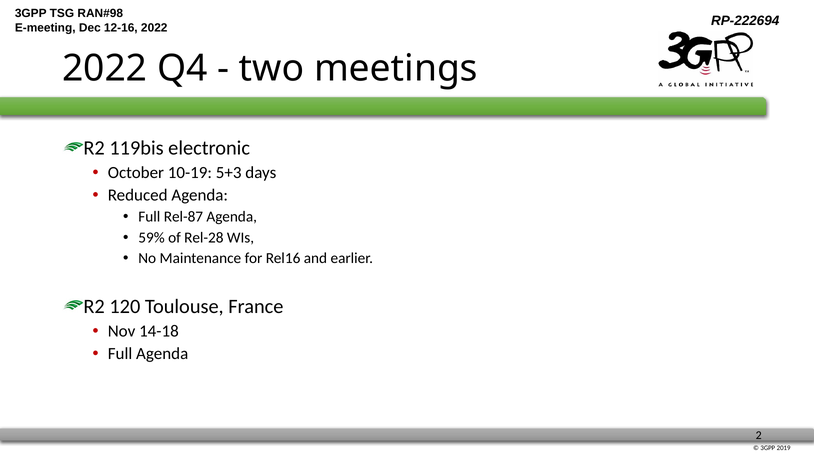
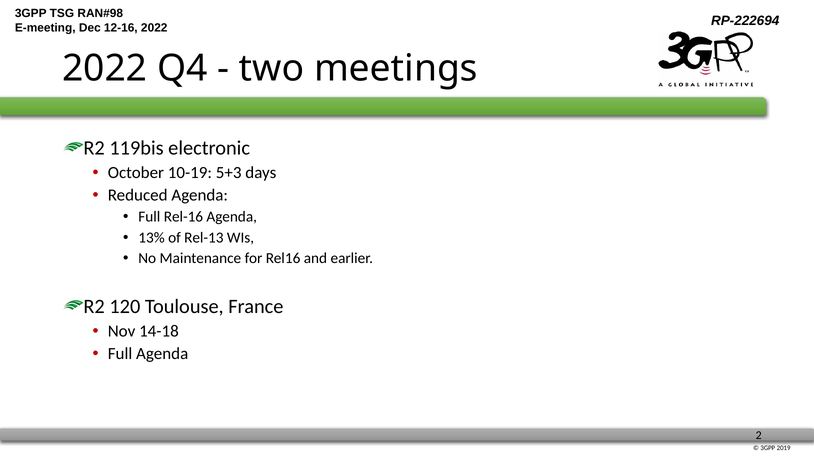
Rel-87: Rel-87 -> Rel-16
59%: 59% -> 13%
Rel-28: Rel-28 -> Rel-13
